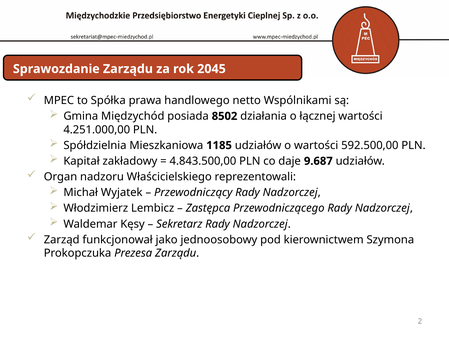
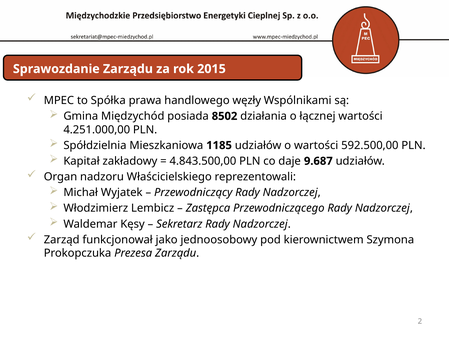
2045: 2045 -> 2015
netto: netto -> węzły
